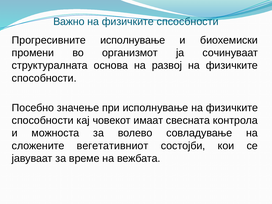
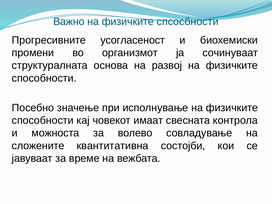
Прогресивните исполнување: исполнување -> усогласеност
вегетативниот: вегетативниот -> квантитативна
